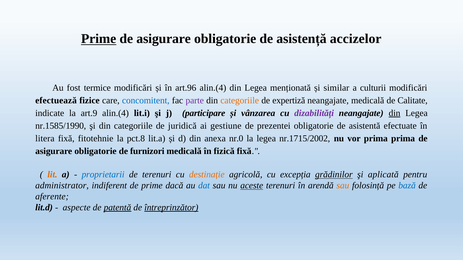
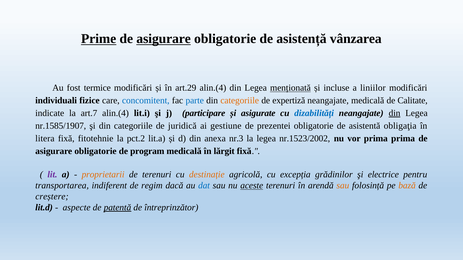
asigurare at (164, 39) underline: none -> present
accizelor: accizelor -> vânzarea
art.96: art.96 -> art.29
menționată underline: none -> present
similar: similar -> incluse
culturii: culturii -> liniilor
efectuează: efectuează -> individuali
parte colour: purple -> blue
art.9: art.9 -> art.7
vânzarea: vânzarea -> asigurate
dizabilități colour: purple -> blue
nr.1585/1990: nr.1585/1990 -> nr.1585/1907
efectuate: efectuate -> obligaţia
pct.8: pct.8 -> pct.2
nr.0: nr.0 -> nr.3
nr.1715/2002: nr.1715/2002 -> nr.1523/2002
furnizori: furnizori -> program
fizică: fizică -> lărgit
lit colour: orange -> purple
proprietarii colour: blue -> orange
grădinilor underline: present -> none
aplicată: aplicată -> electrice
administrator: administrator -> transportarea
de prime: prime -> regim
bază colour: blue -> orange
aferente: aferente -> creștere
întreprinzător underline: present -> none
